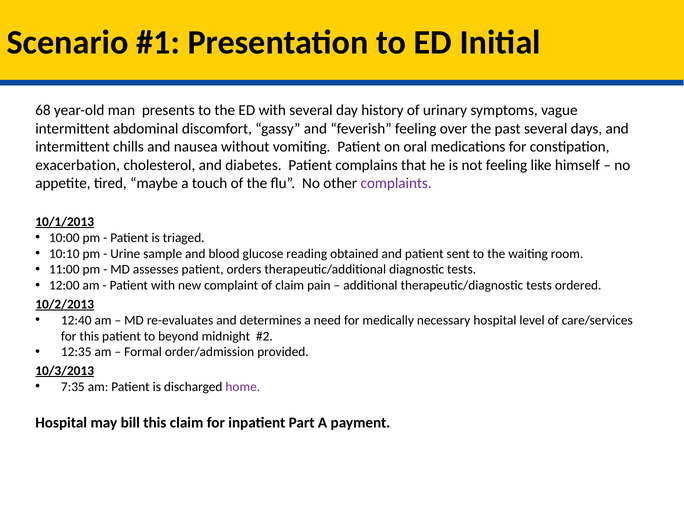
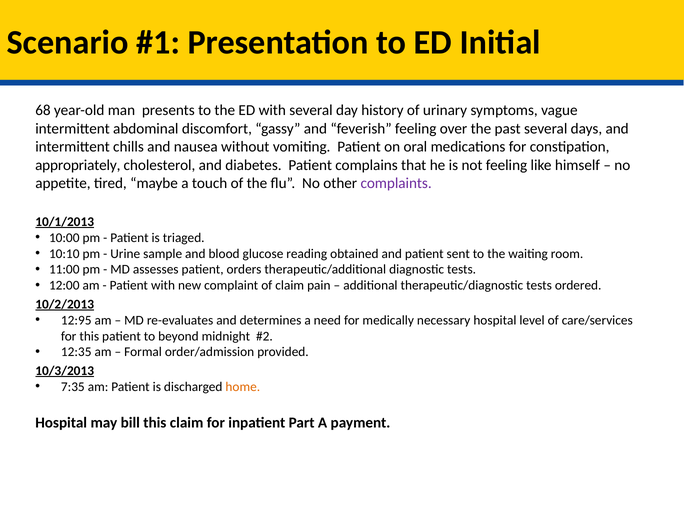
exacerbation: exacerbation -> appropriately
12:40: 12:40 -> 12:95
home colour: purple -> orange
